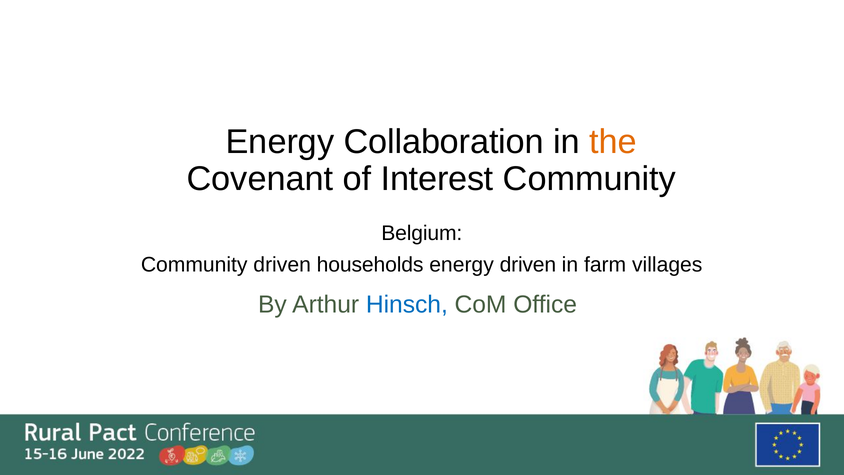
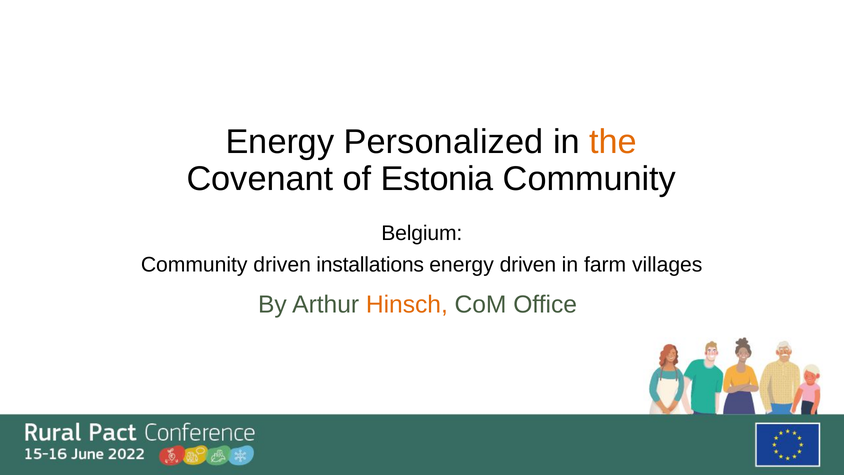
Collaboration: Collaboration -> Personalized
Interest: Interest -> Estonia
households: households -> installations
Hinsch colour: blue -> orange
